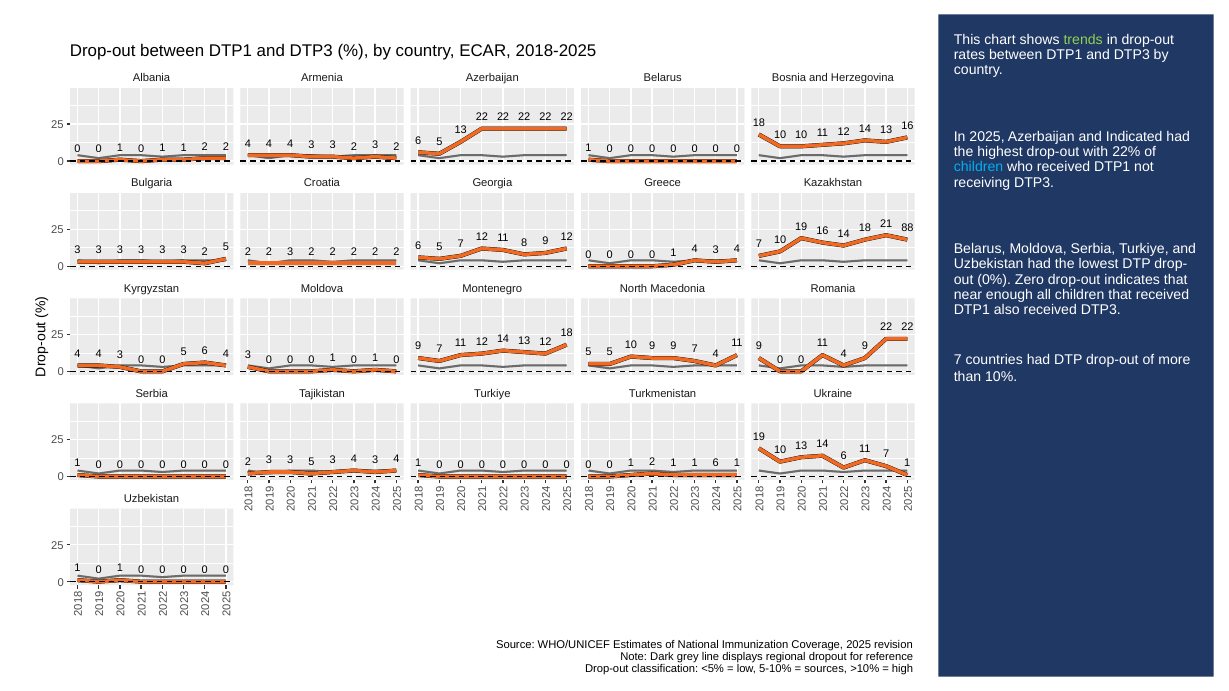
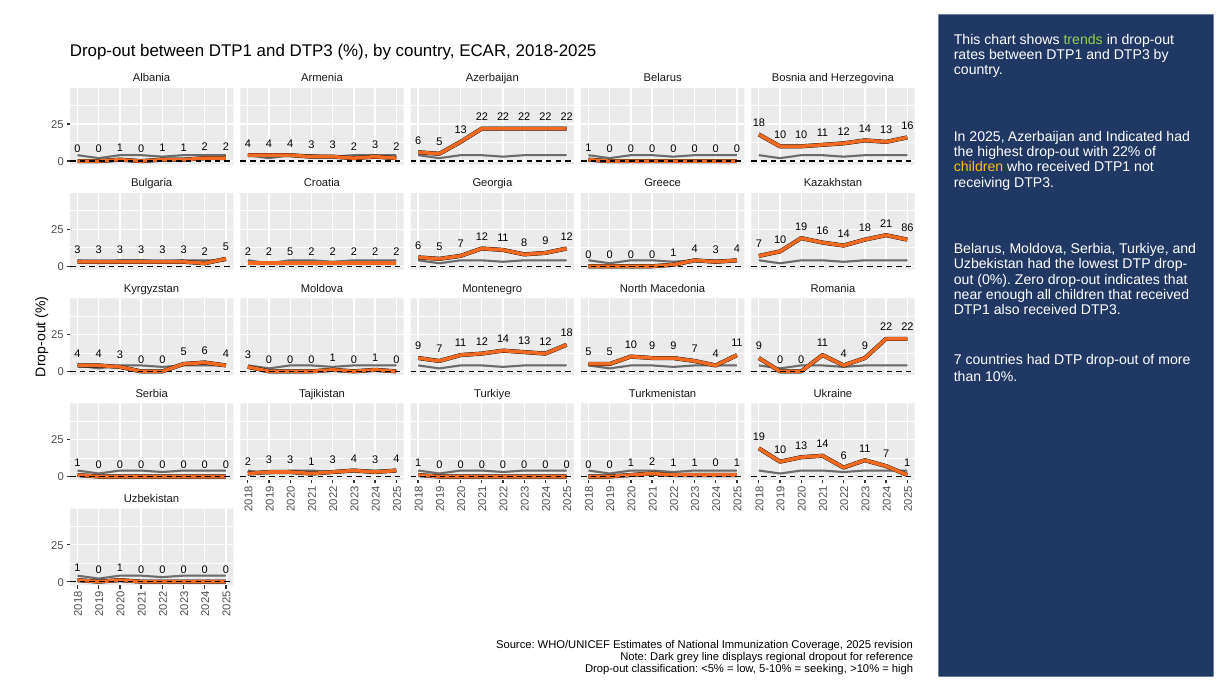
children at (979, 167) colour: light blue -> yellow
88: 88 -> 86
3 at (290, 252): 3 -> 5
3 5: 5 -> 1
1 1 6: 6 -> 0
sources: sources -> seeking
